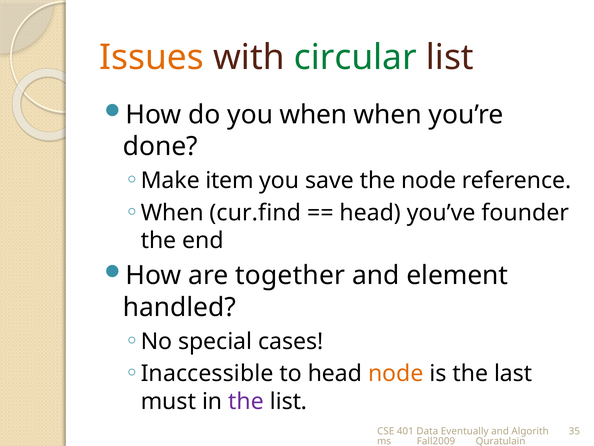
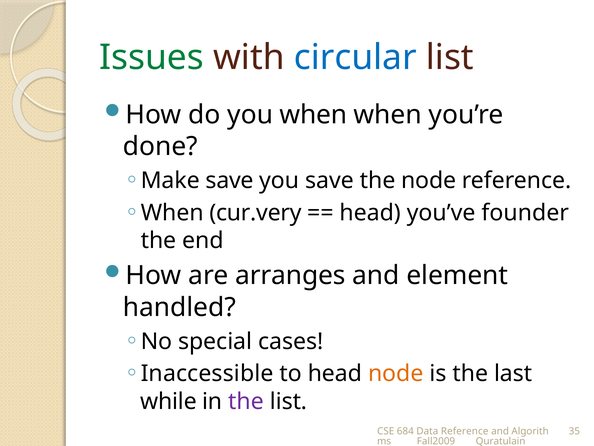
Issues colour: orange -> green
circular colour: green -> blue
Make item: item -> save
cur.find: cur.find -> cur.very
together: together -> arranges
must: must -> while
401: 401 -> 684
Data Eventually: Eventually -> Reference
